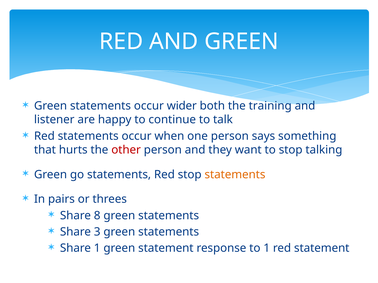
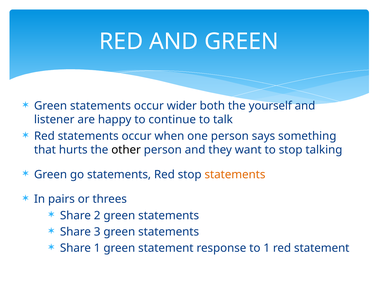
training: training -> yourself
other colour: red -> black
8: 8 -> 2
